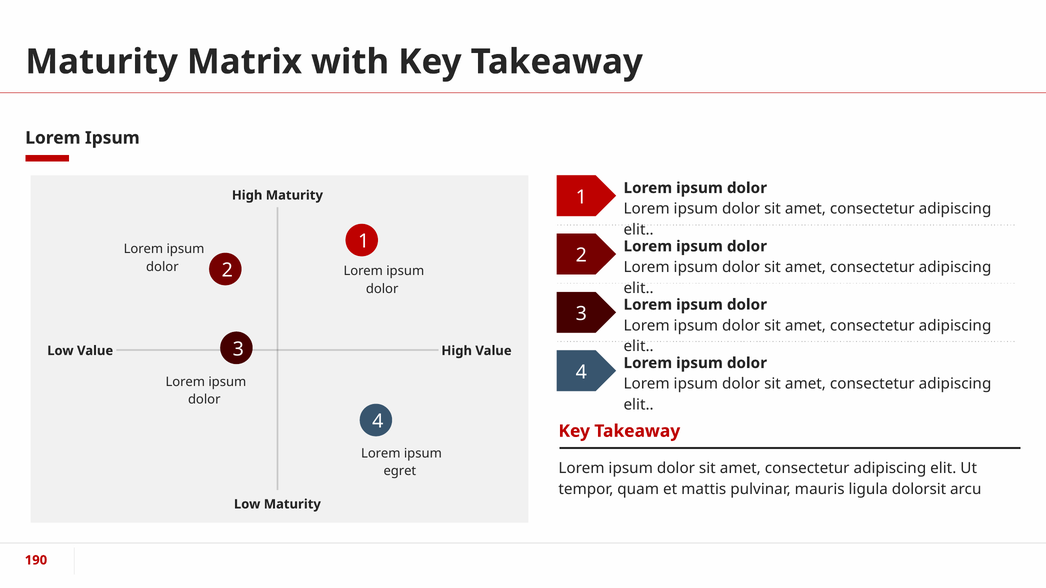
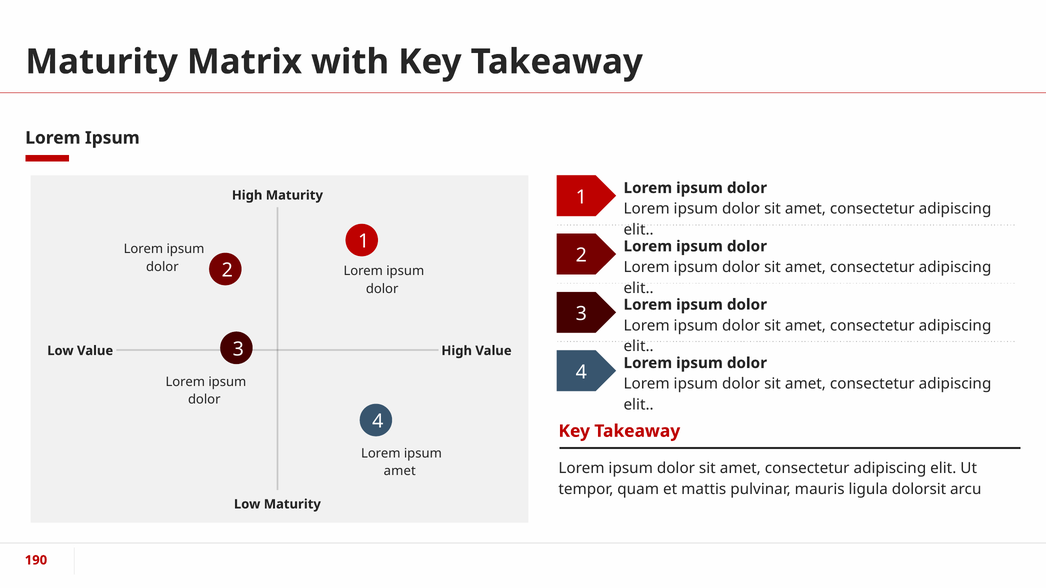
egret at (400, 471): egret -> amet
